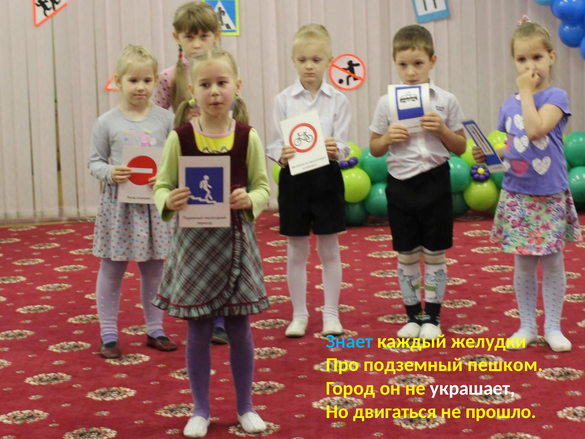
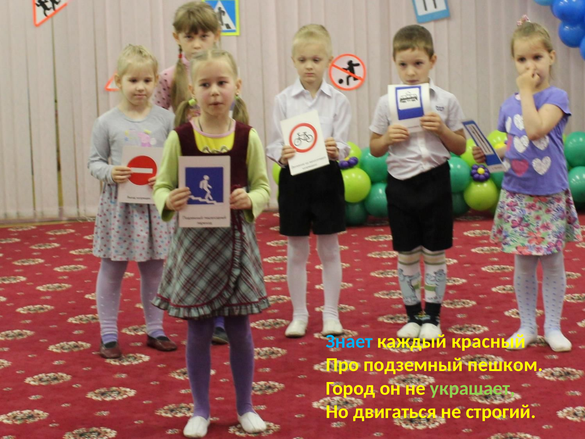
желудки: желудки -> красный
украшает colour: white -> light green
прошло: прошло -> строгий
